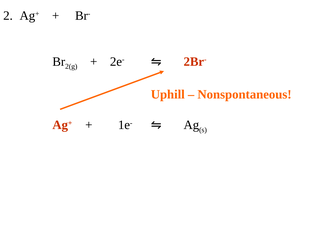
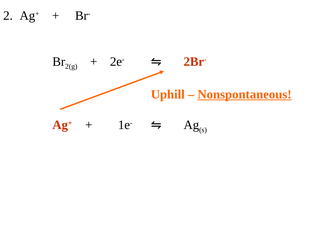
Nonspontaneous underline: none -> present
